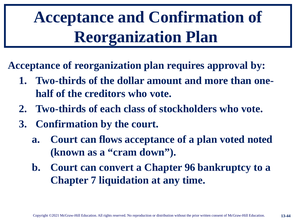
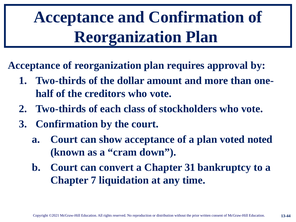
flows: flows -> show
96: 96 -> 31
